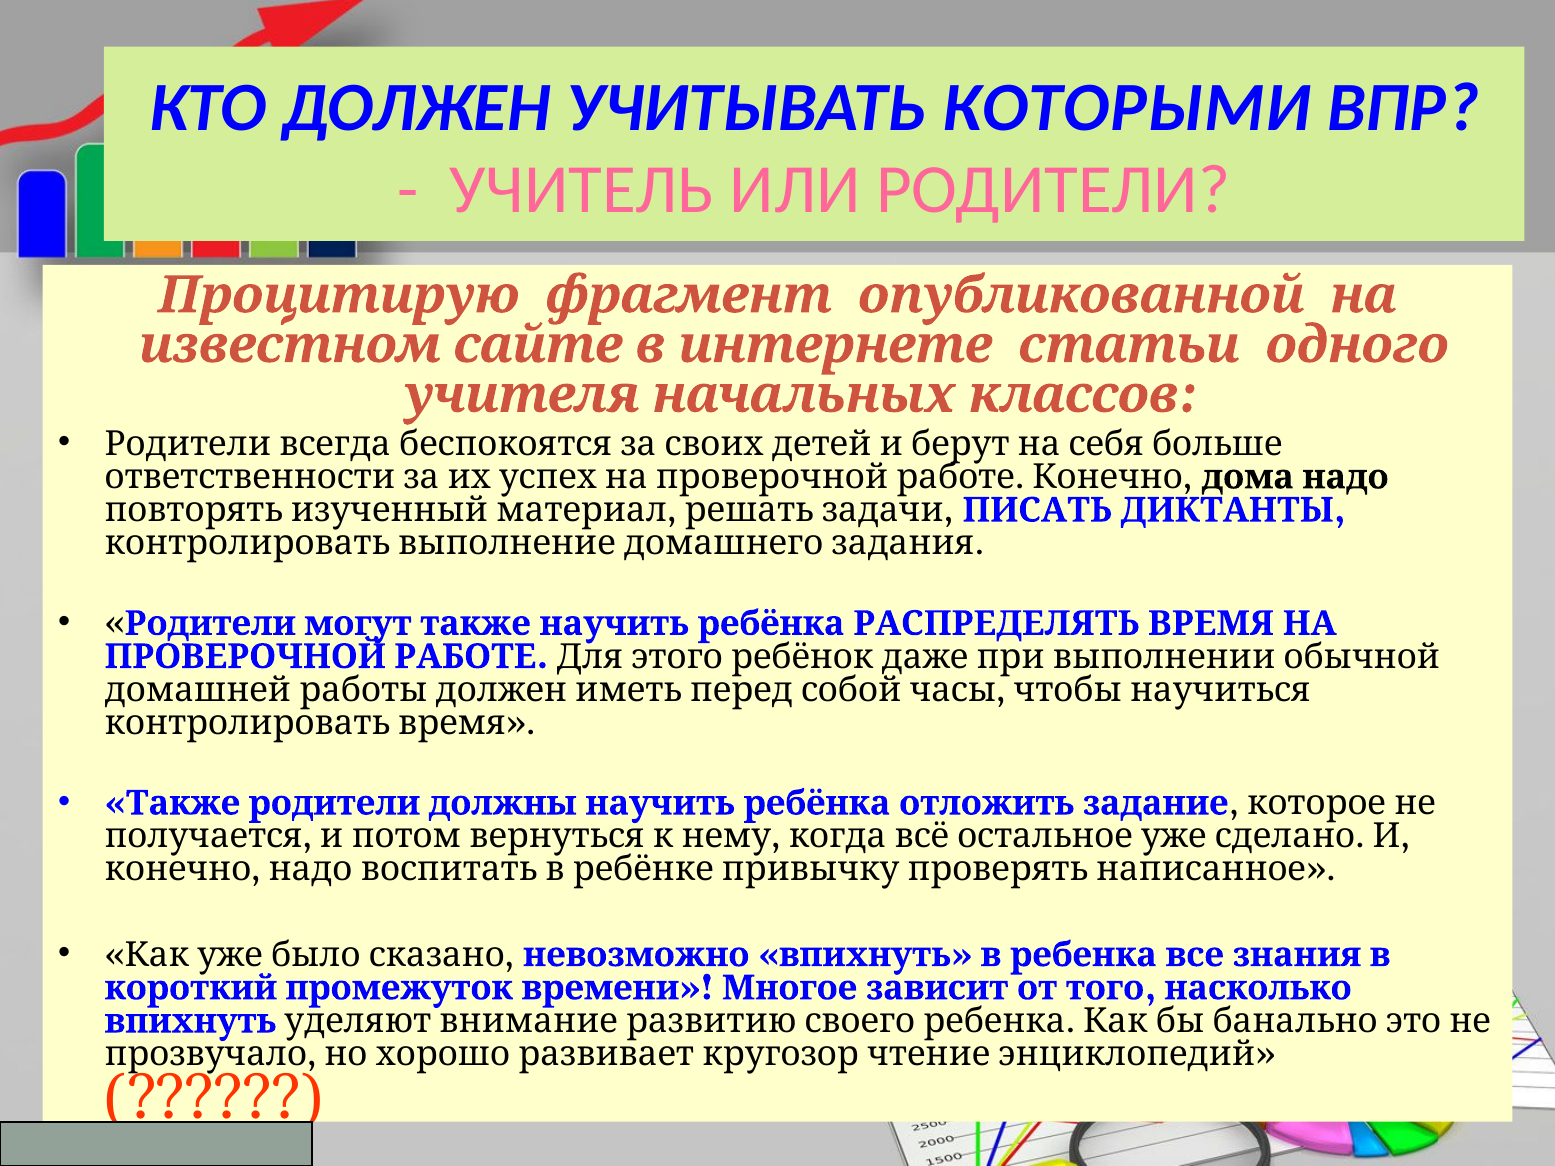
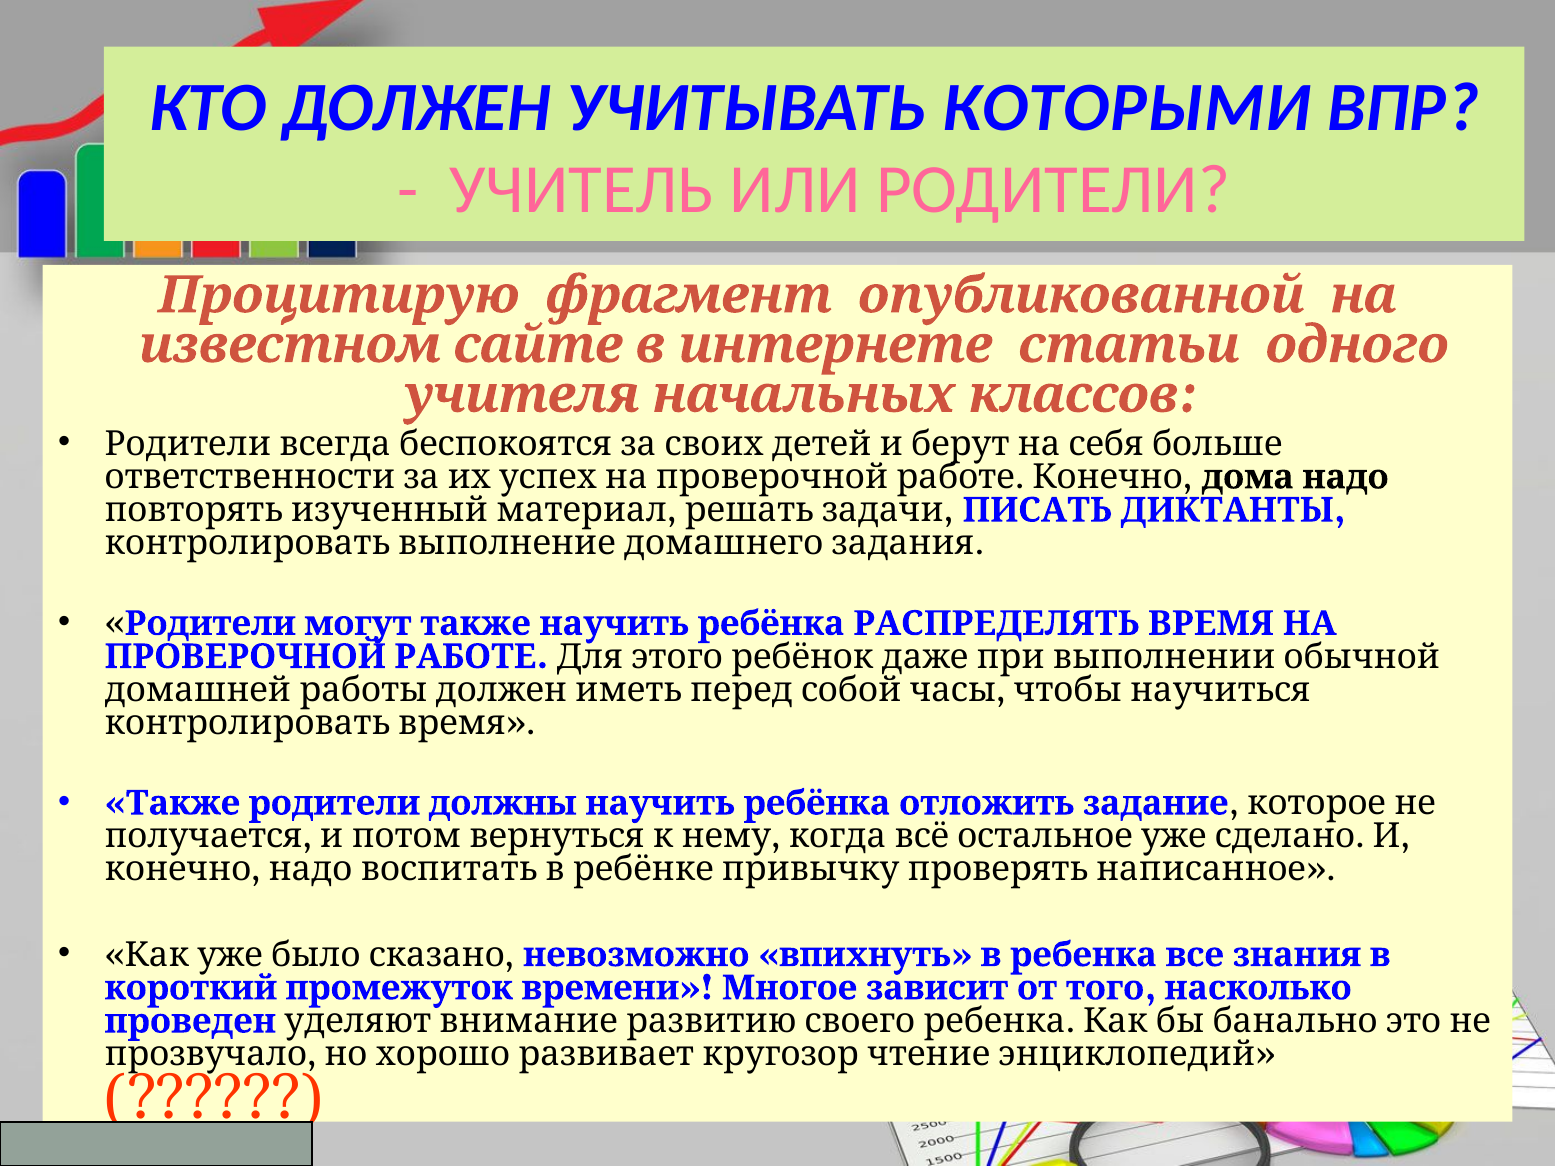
впихнуть at (190, 1021): впихнуть -> проведен
